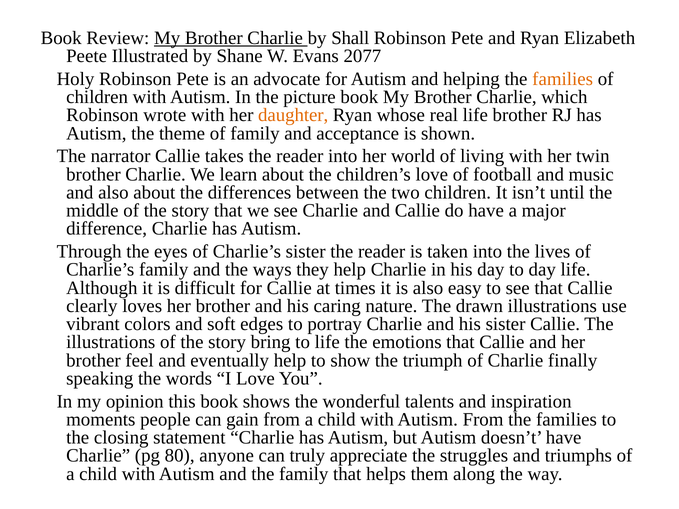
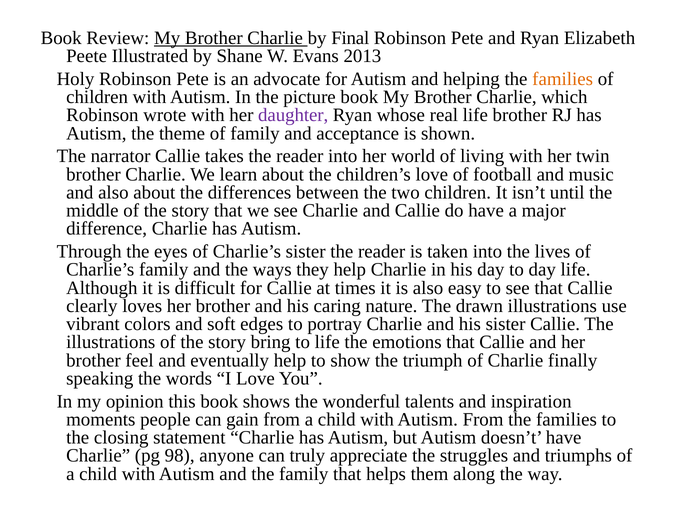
Shall: Shall -> Final
2077: 2077 -> 2013
daughter colour: orange -> purple
80: 80 -> 98
